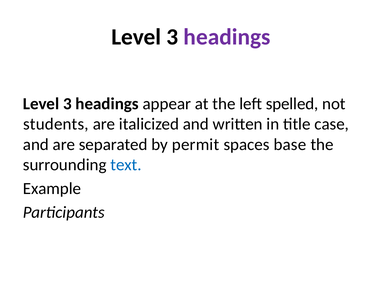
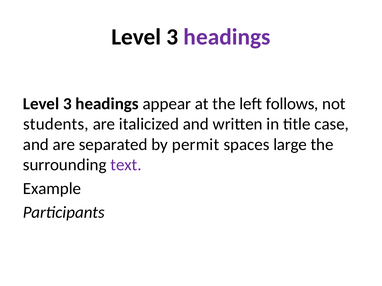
spelled: spelled -> follows
base: base -> large
text colour: blue -> purple
